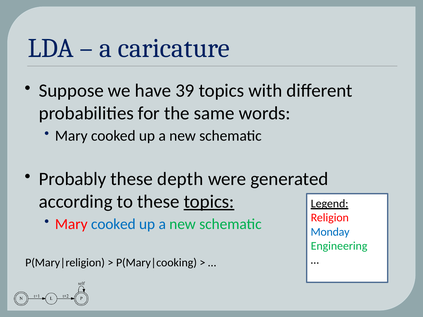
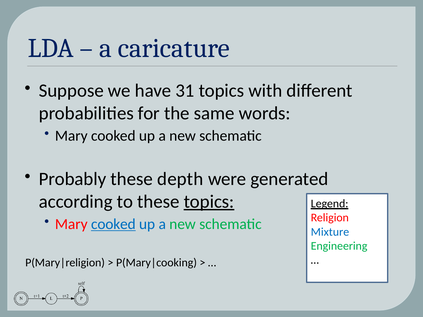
39: 39 -> 31
cooked at (113, 224) underline: none -> present
Monday: Monday -> Mixture
